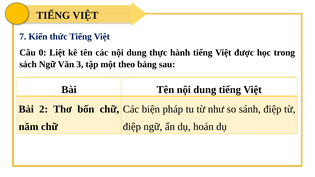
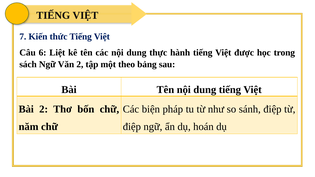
0: 0 -> 6
Văn 3: 3 -> 2
